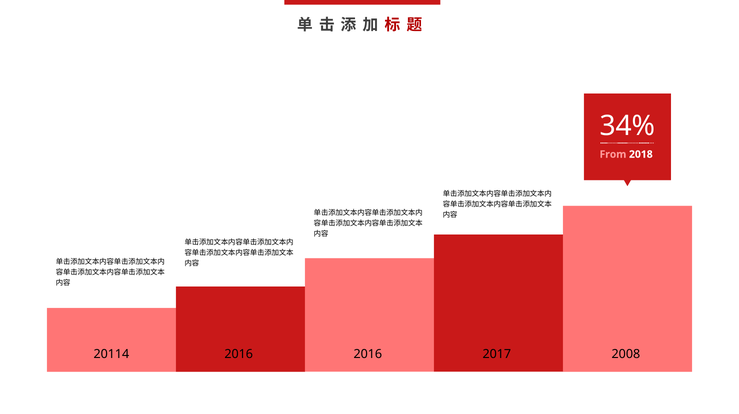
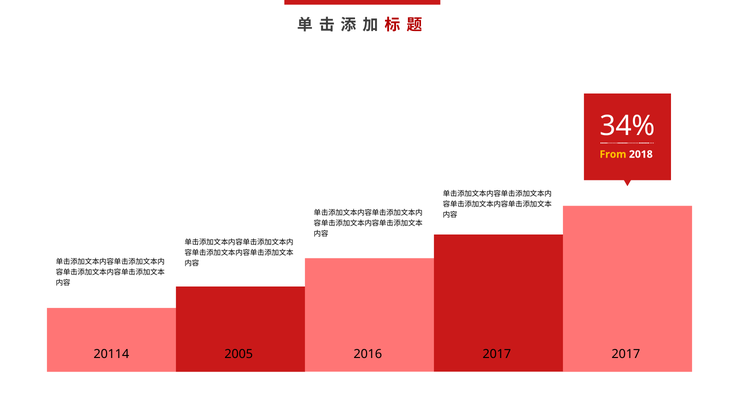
From colour: pink -> yellow
20114 2016: 2016 -> 2005
2017 2008: 2008 -> 2017
